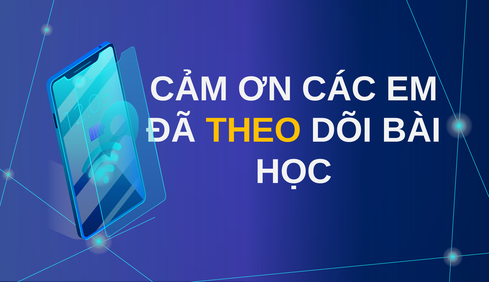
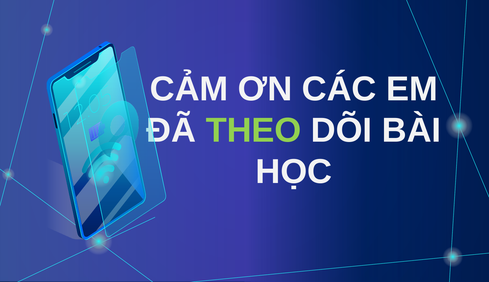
THEO colour: yellow -> light green
